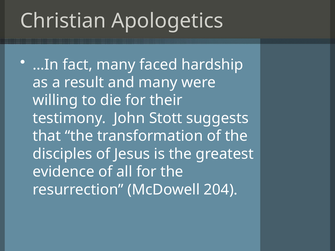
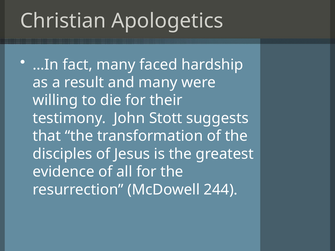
204: 204 -> 244
